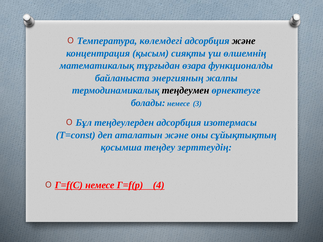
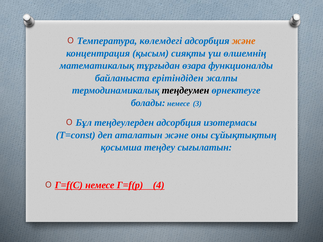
және at (244, 41) colour: black -> orange
энергияның: энергияның -> ерітіндіден
зерттеудің: зерттеудің -> сығылатын
